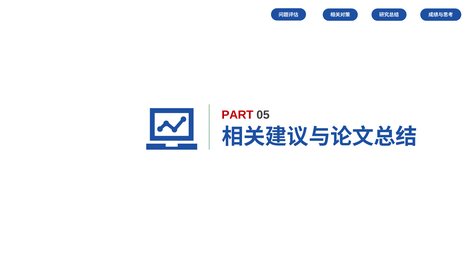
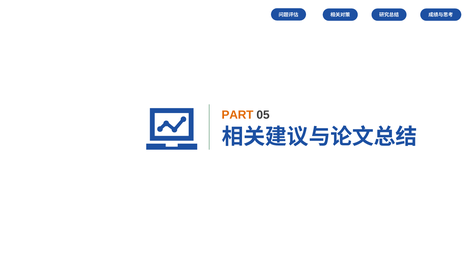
PART colour: red -> orange
